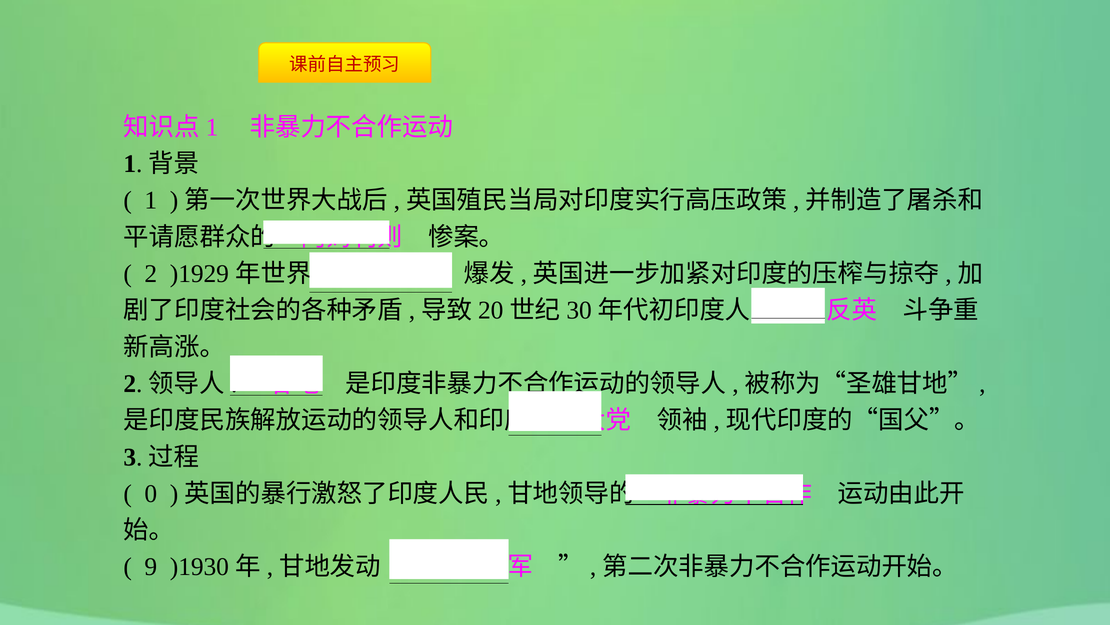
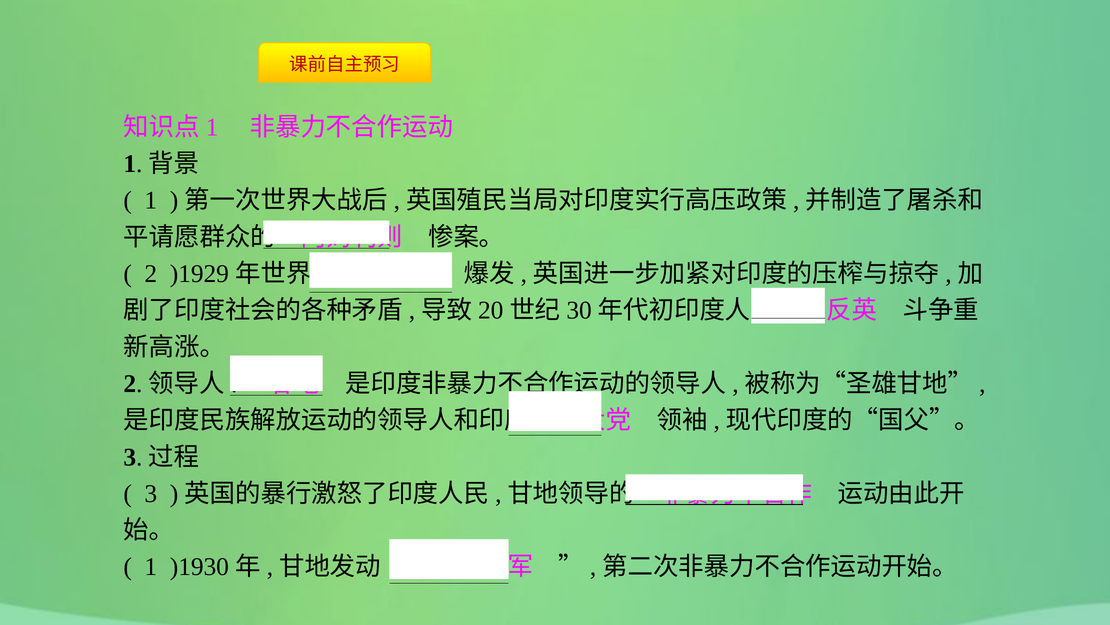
0: 0 -> 3
9 at (151, 566): 9 -> 1
